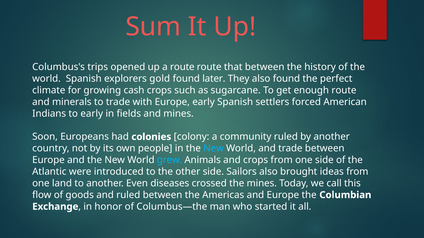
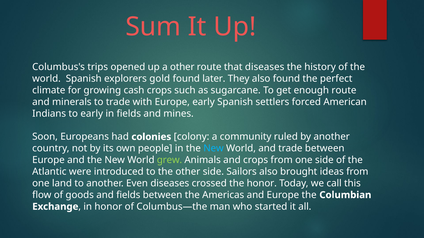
a route: route -> other
that between: between -> diseases
grew colour: light blue -> light green
the mines: mines -> honor
and ruled: ruled -> fields
